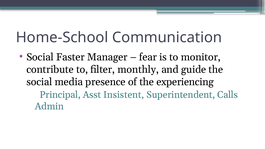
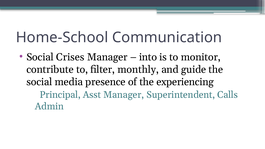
Faster: Faster -> Crises
fear: fear -> into
Asst Insistent: Insistent -> Manager
